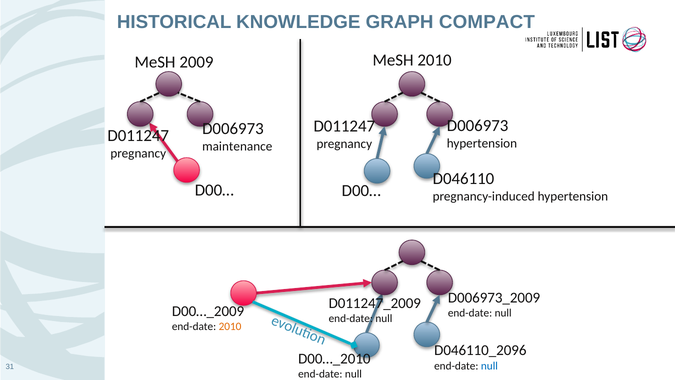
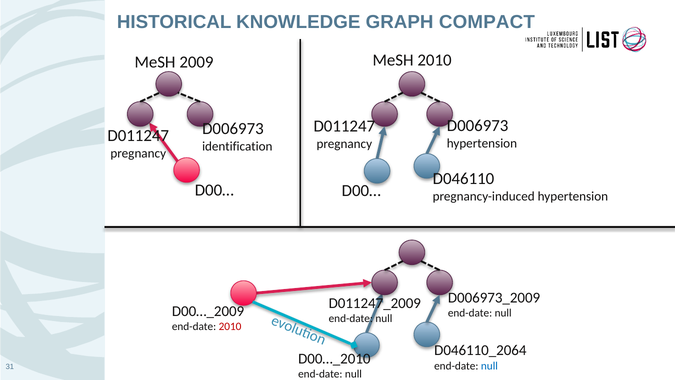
maintenance: maintenance -> identification
2010 at (230, 326) colour: orange -> red
D046110_2096: D046110_2096 -> D046110_2064
